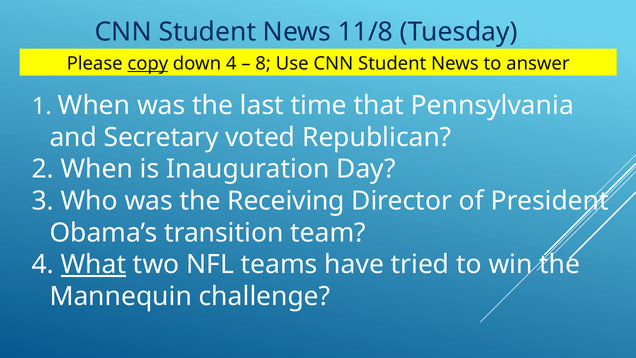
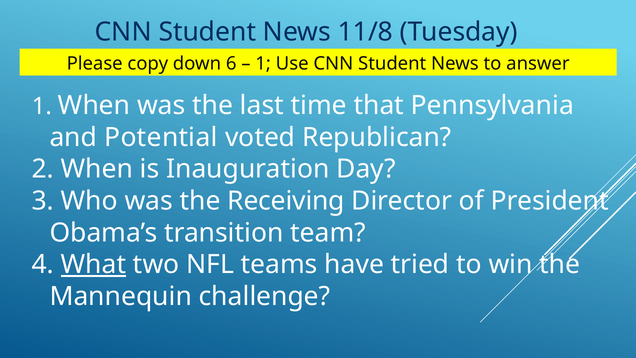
copy underline: present -> none
down 4: 4 -> 6
8 at (263, 63): 8 -> 1
Secretary: Secretary -> Potential
